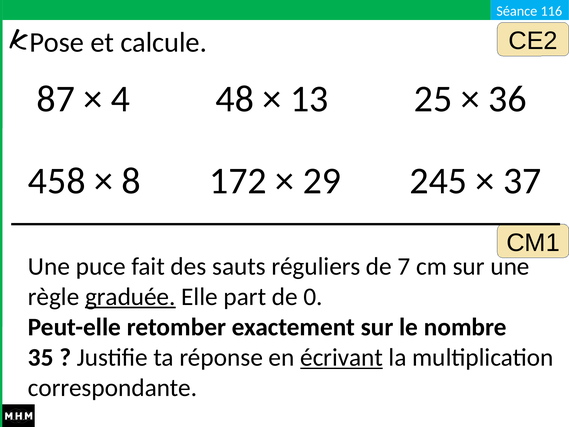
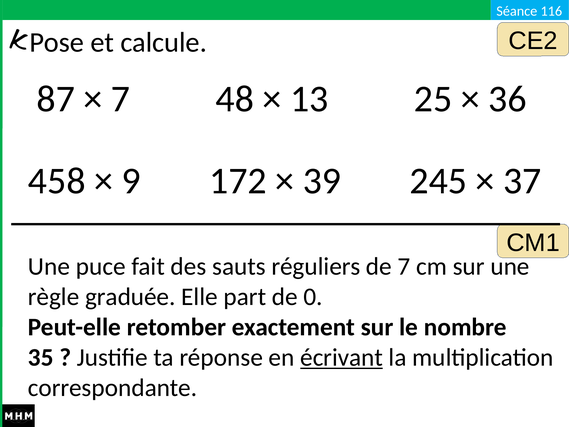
4 at (120, 99): 4 -> 7
8: 8 -> 9
29: 29 -> 39
graduée underline: present -> none
